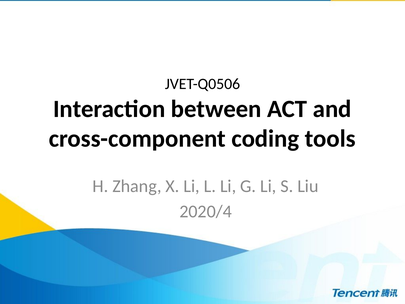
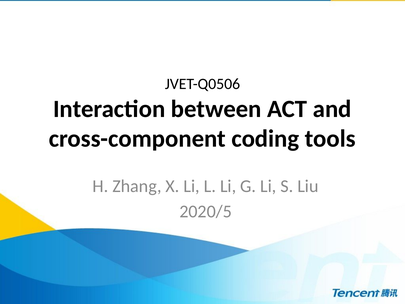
2020/4: 2020/4 -> 2020/5
